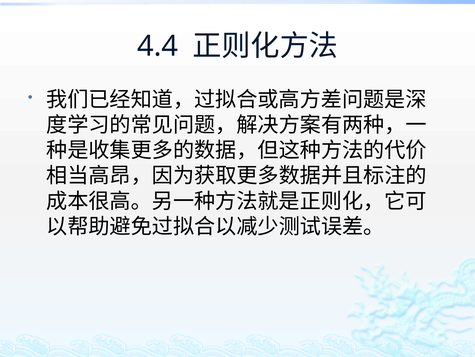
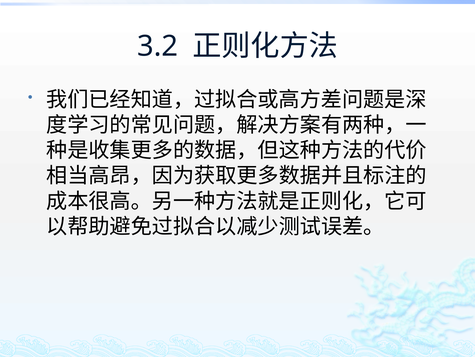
4.4: 4.4 -> 3.2
